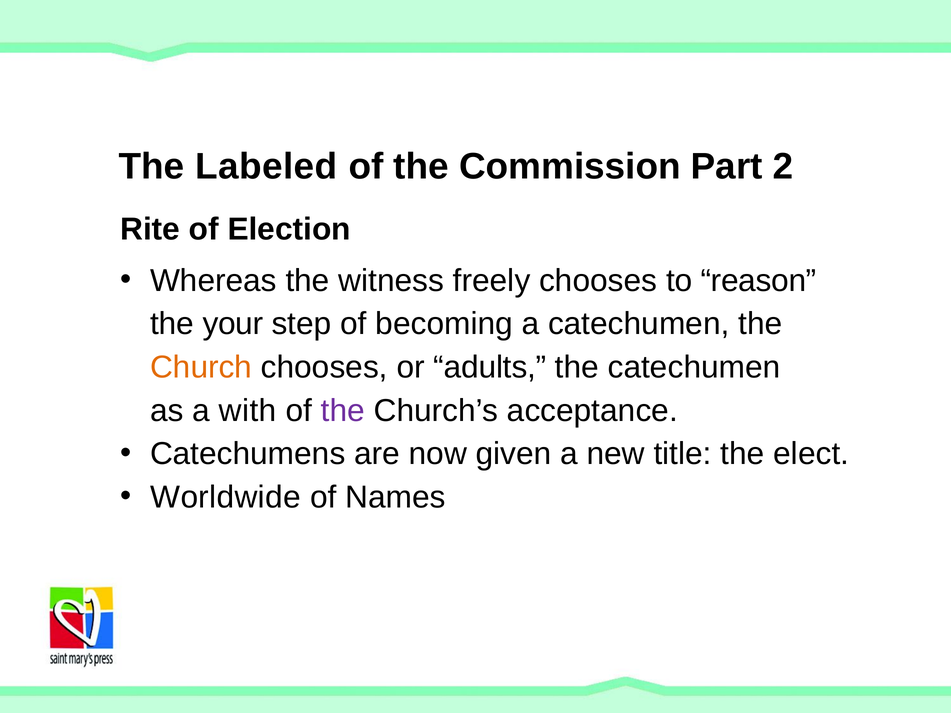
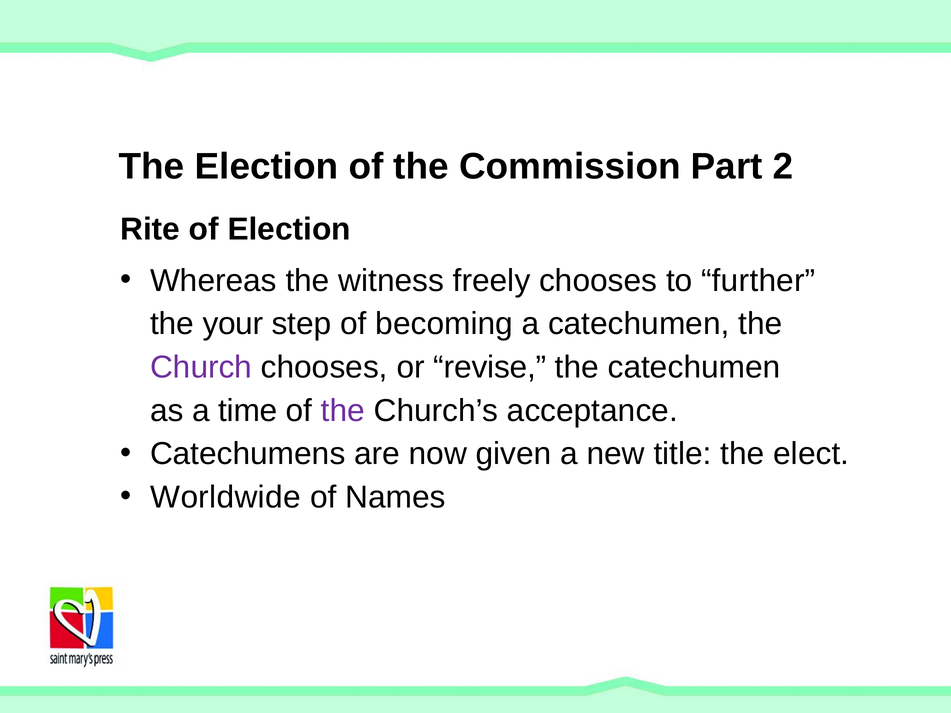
The Labeled: Labeled -> Election
reason: reason -> further
Church colour: orange -> purple
adults: adults -> revise
with: with -> time
